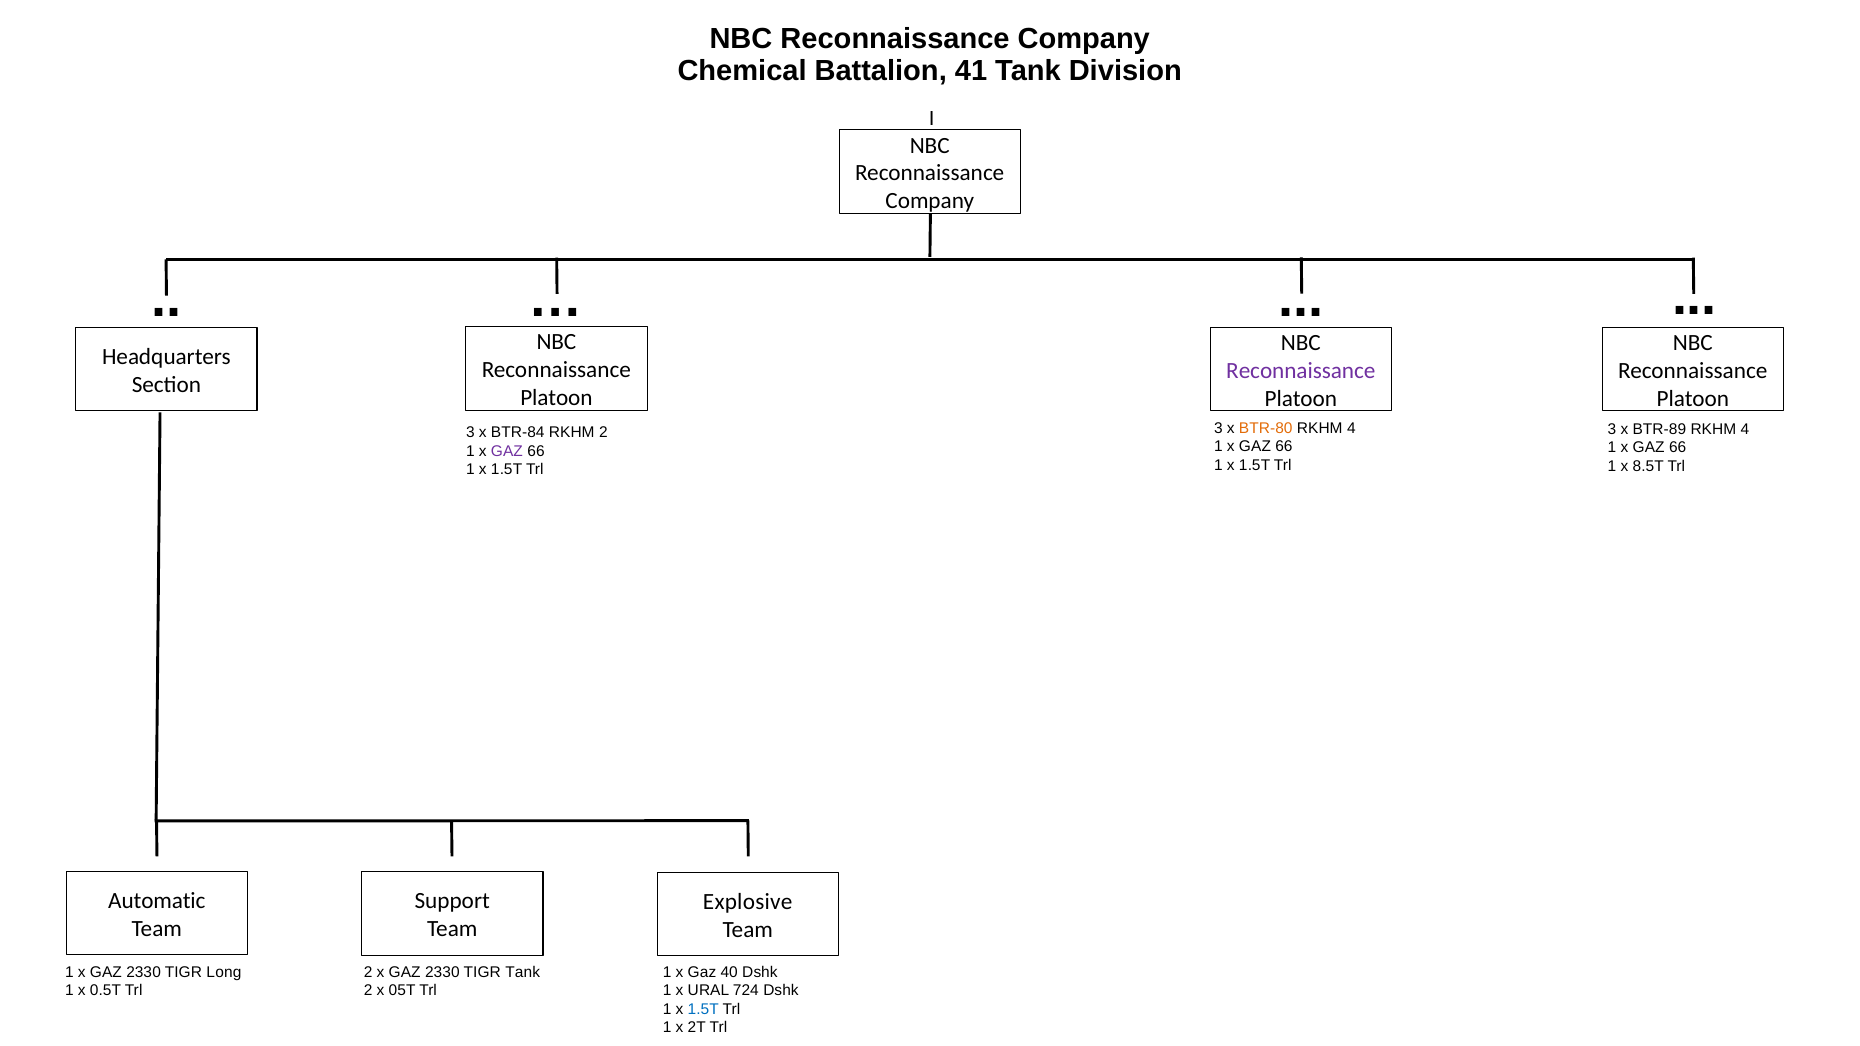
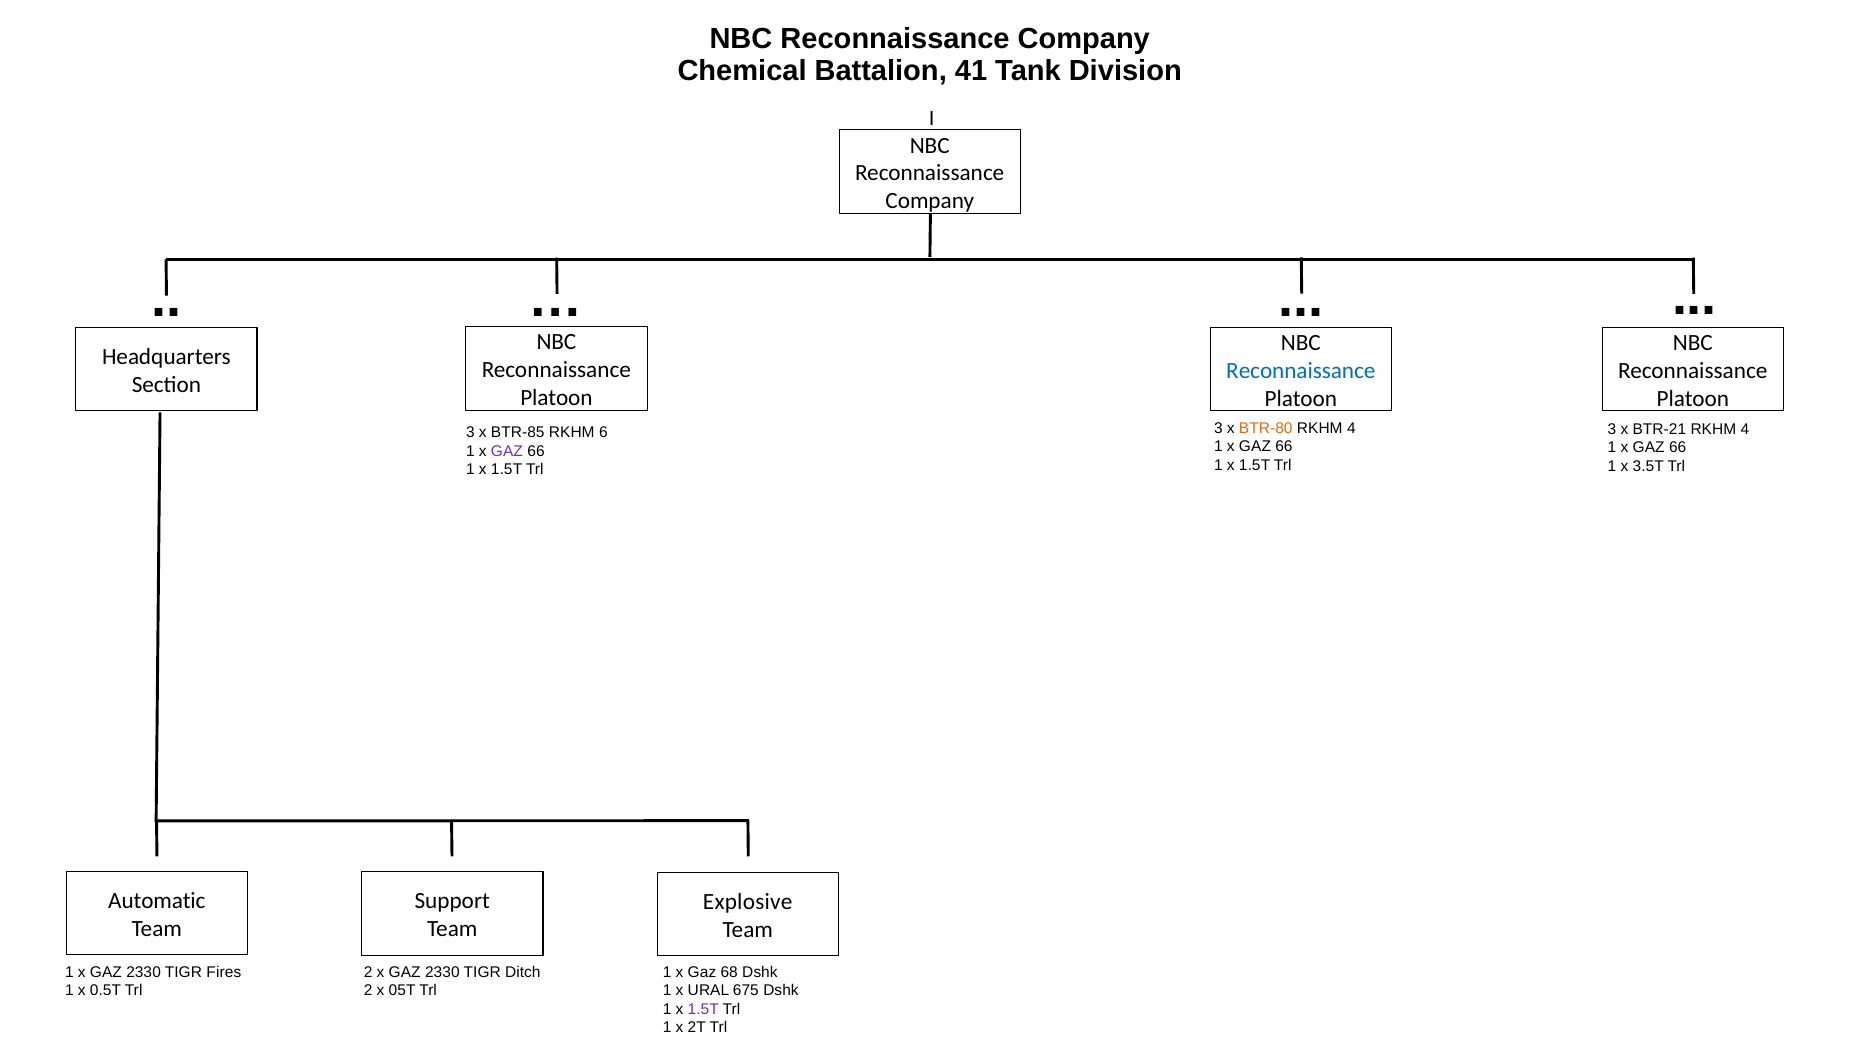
Reconnaissance at (1301, 371) colour: purple -> blue
BTR-89: BTR-89 -> BTR-21
BTR-84: BTR-84 -> BTR-85
RKHM 2: 2 -> 6
8.5T: 8.5T -> 3.5T
Long: Long -> Fires
TIGR Tank: Tank -> Ditch
40: 40 -> 68
724: 724 -> 675
1.5T at (703, 1009) colour: blue -> purple
